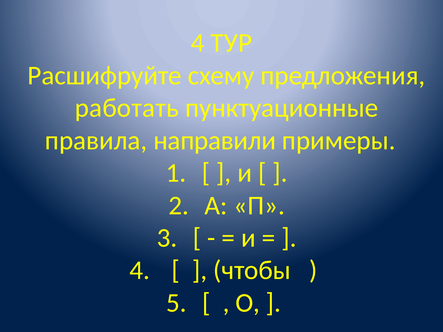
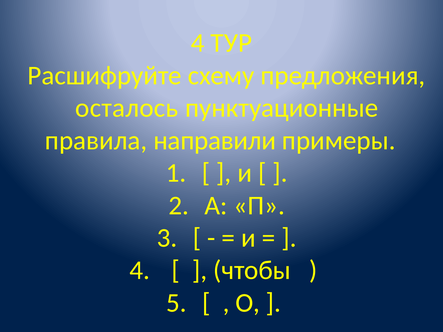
работать: работать -> осталось
